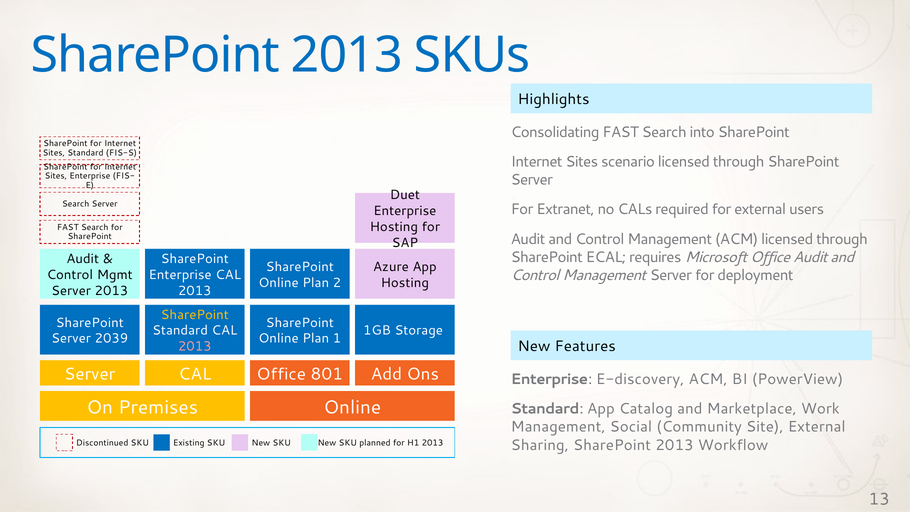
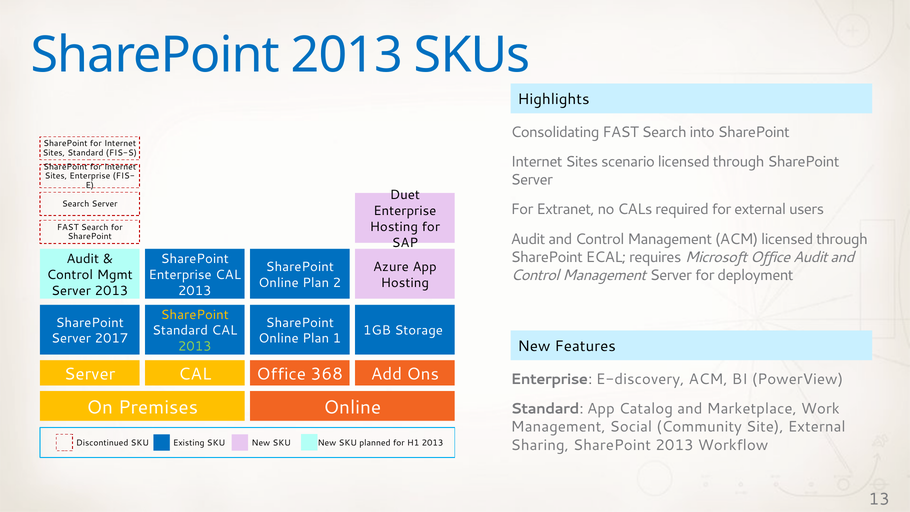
2039: 2039 -> 2017
2013 at (195, 346) colour: pink -> light green
801: 801 -> 368
